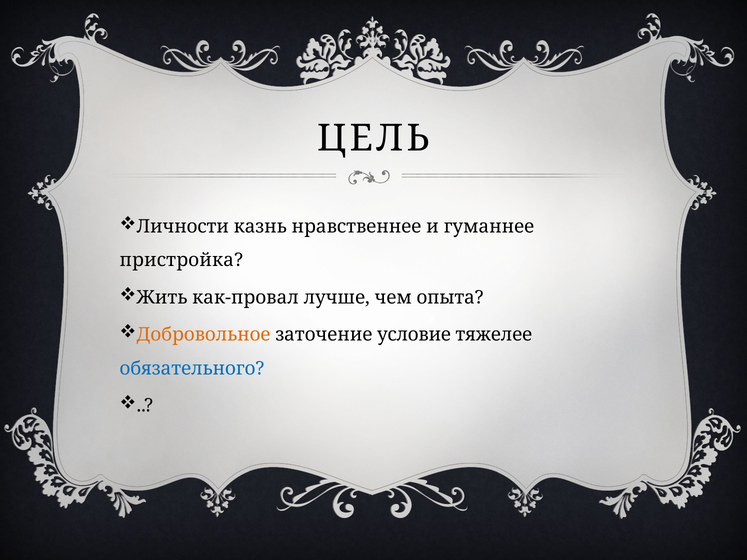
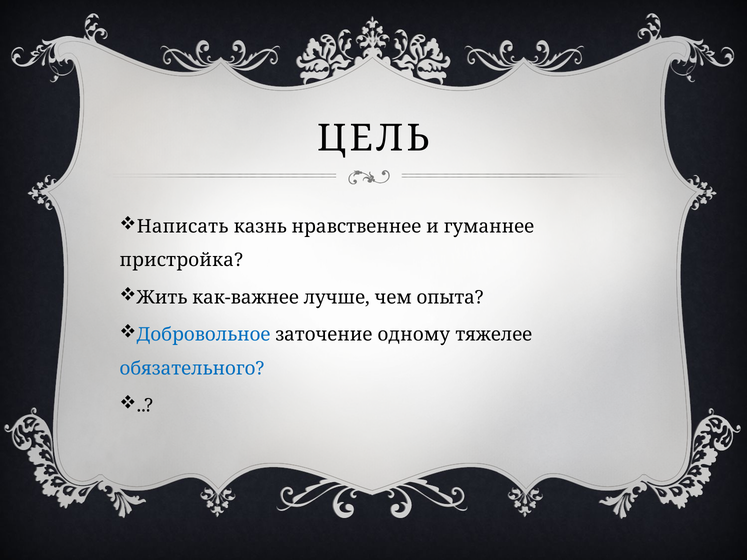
Личности: Личности -> Написать
как-провал: как-провал -> как-важнее
Добровольное colour: orange -> blue
условие: условие -> одному
